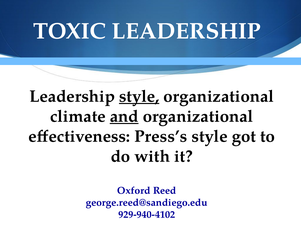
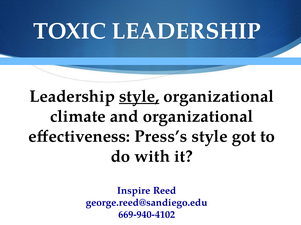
and underline: present -> none
Oxford: Oxford -> Inspire
929-940-4102: 929-940-4102 -> 669-940-4102
